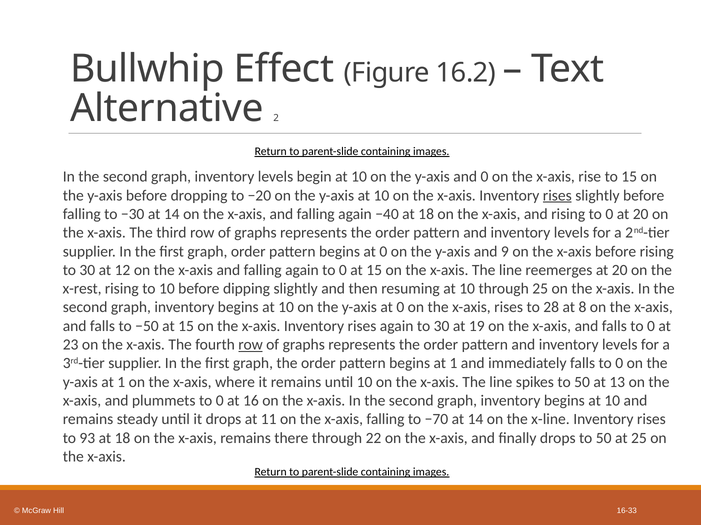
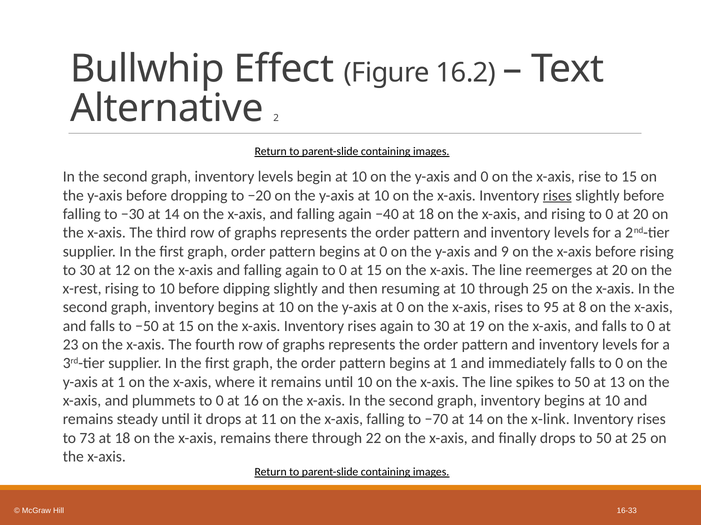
28: 28 -> 95
row at (251, 345) underline: present -> none
x-line: x-line -> x-link
93: 93 -> 73
